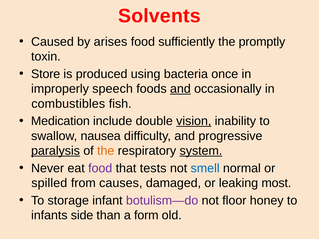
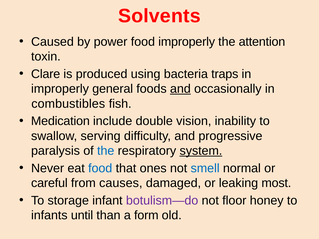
arises: arises -> power
food sufficiently: sufficiently -> improperly
promptly: promptly -> attention
Store: Store -> Clare
once: once -> traps
speech: speech -> general
vision underline: present -> none
nausea: nausea -> serving
paralysis underline: present -> none
the at (106, 151) colour: orange -> blue
food at (100, 168) colour: purple -> blue
tests: tests -> ones
spilled: spilled -> careful
side: side -> until
